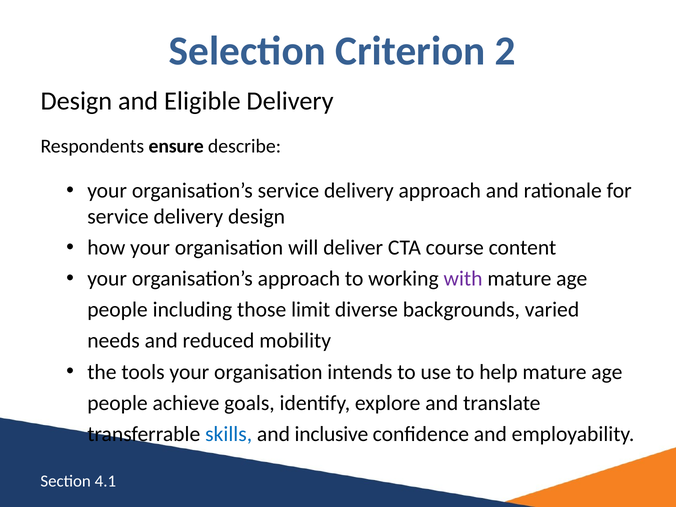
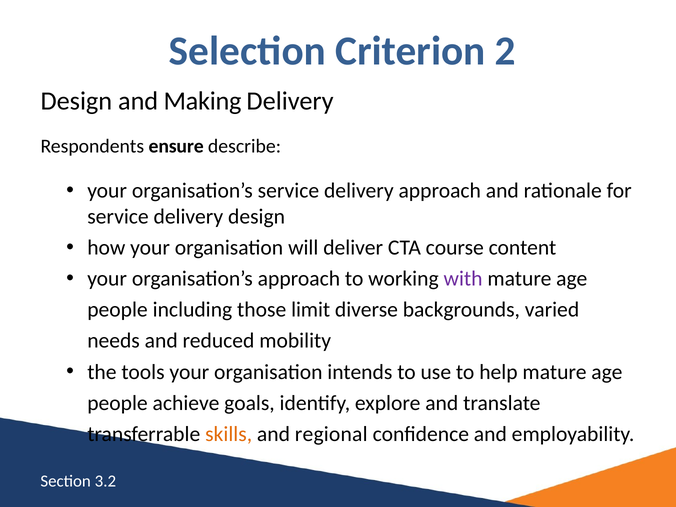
Eligible: Eligible -> Making
skills colour: blue -> orange
inclusive: inclusive -> regional
4.1: 4.1 -> 3.2
